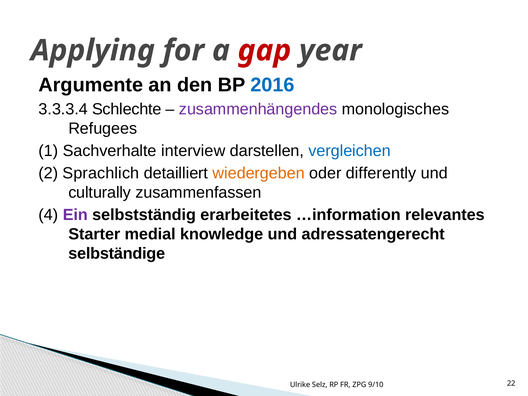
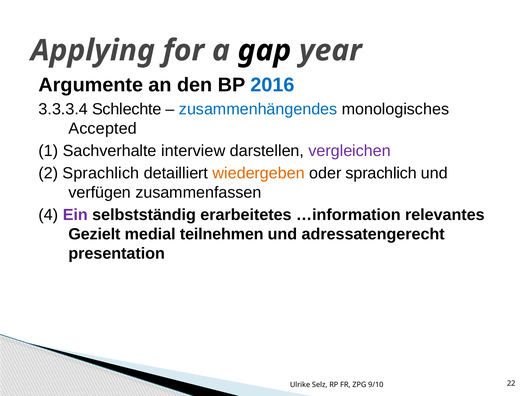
gap colour: red -> black
zusammenhängendes colour: purple -> blue
Refugees: Refugees -> Accepted
vergleichen colour: blue -> purple
oder differently: differently -> sprachlich
culturally: culturally -> verfügen
Starter: Starter -> Gezielt
knowledge: knowledge -> teilnehmen
selbständige: selbständige -> presentation
